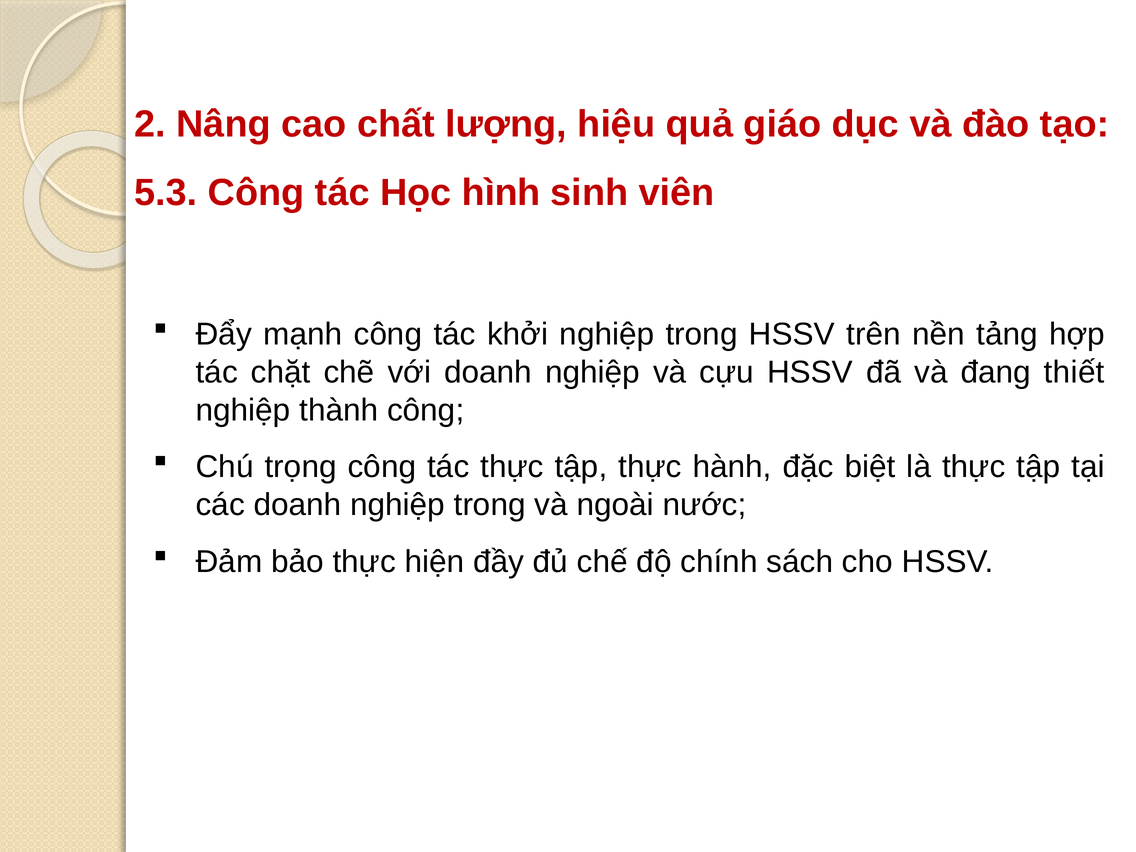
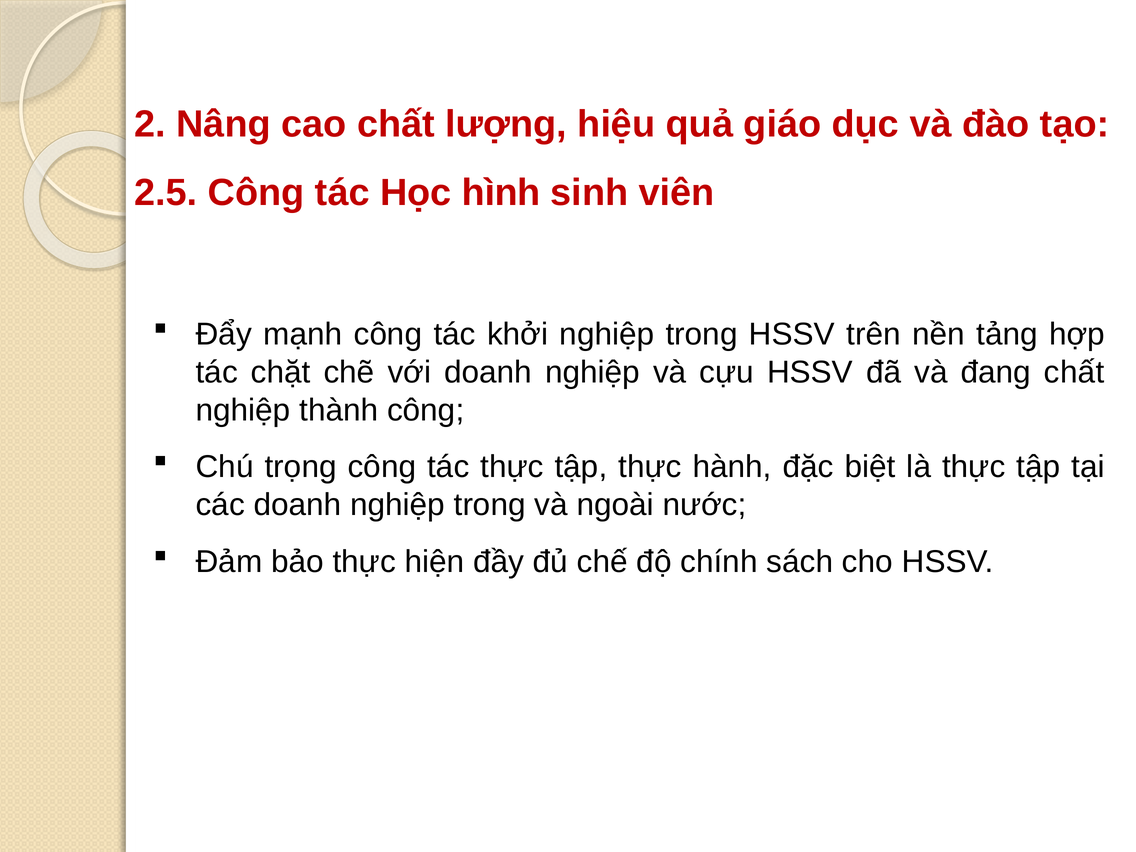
5.3: 5.3 -> 2.5
đang thiết: thiết -> chất
